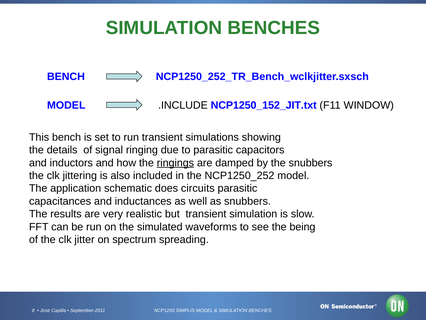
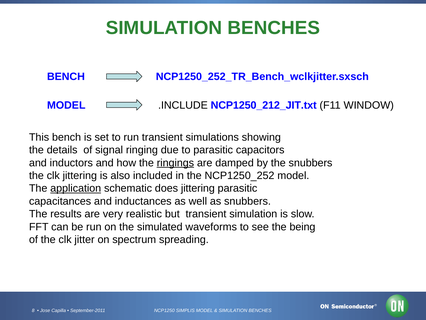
NCP1250_152_JIT.txt: NCP1250_152_JIT.txt -> NCP1250_212_JIT.txt
application underline: none -> present
does circuits: circuits -> jittering
